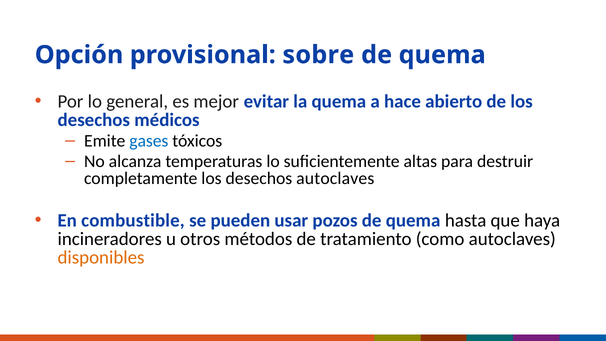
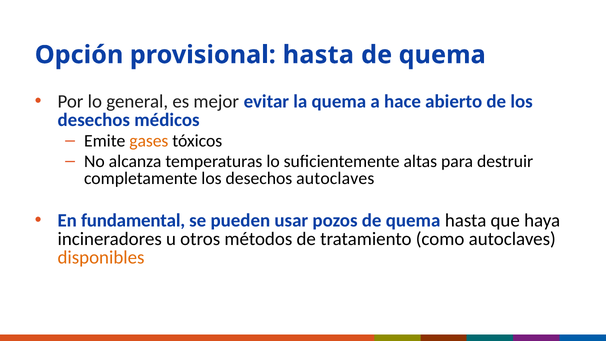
provisional sobre: sobre -> hasta
gases colour: blue -> orange
combustible: combustible -> fundamental
